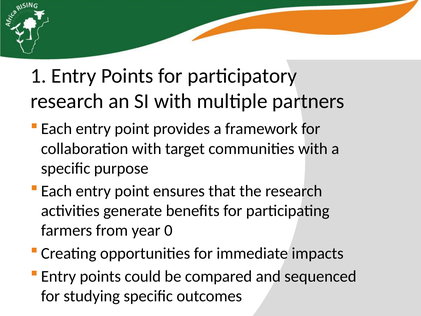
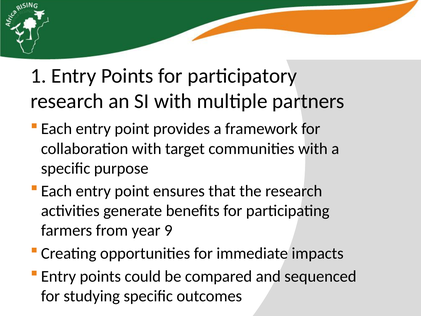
0: 0 -> 9
